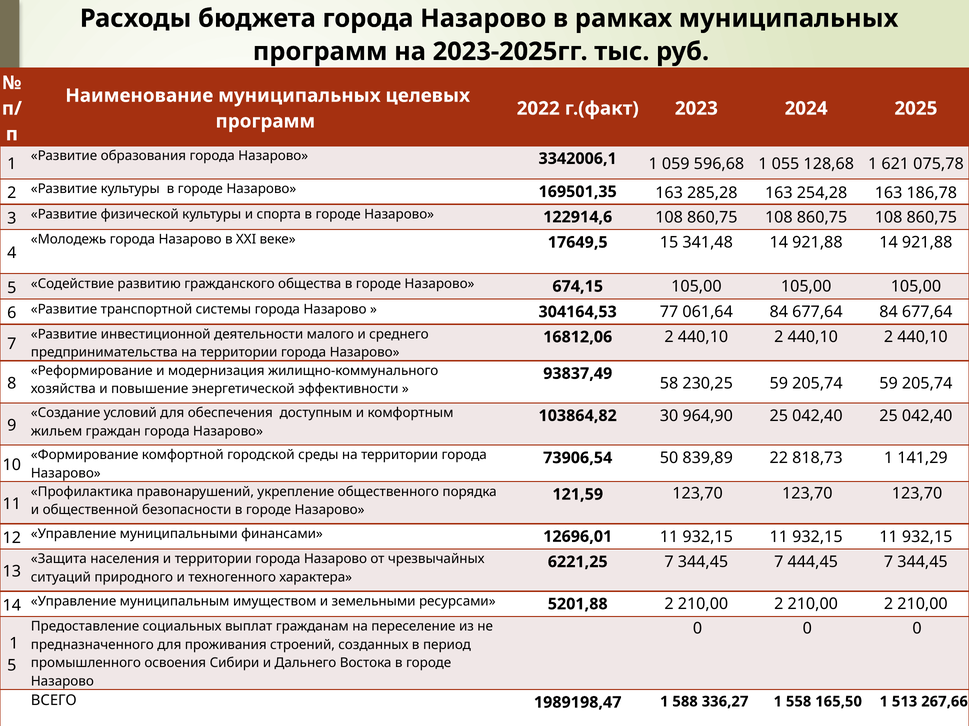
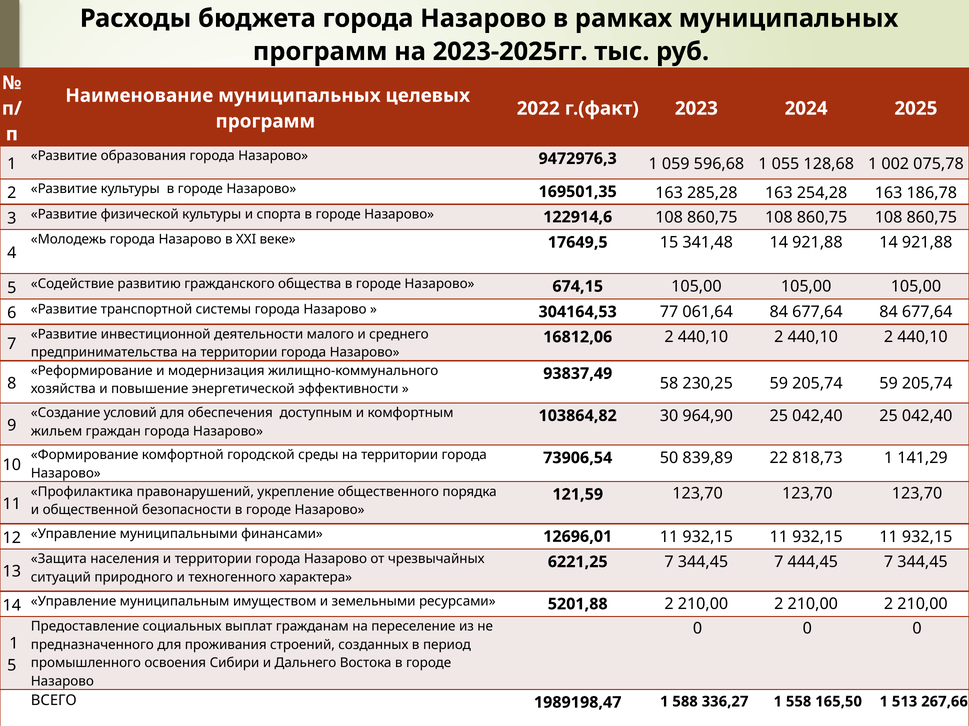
3342006,1: 3342006,1 -> 9472976,3
621: 621 -> 002
